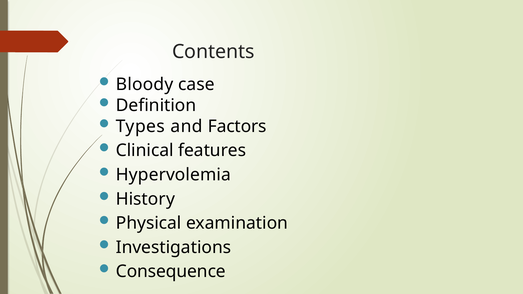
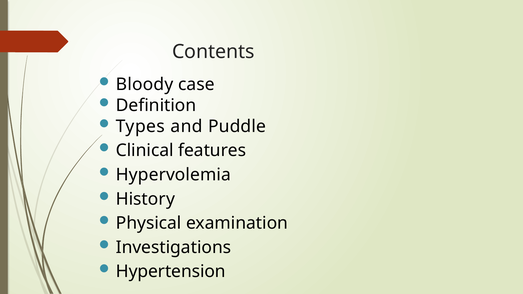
Factors: Factors -> Puddle
Consequence: Consequence -> Hypertension
